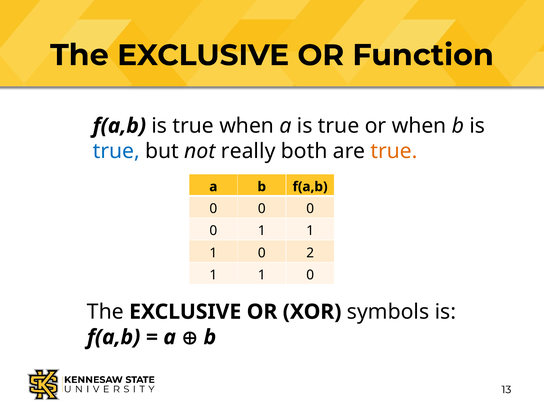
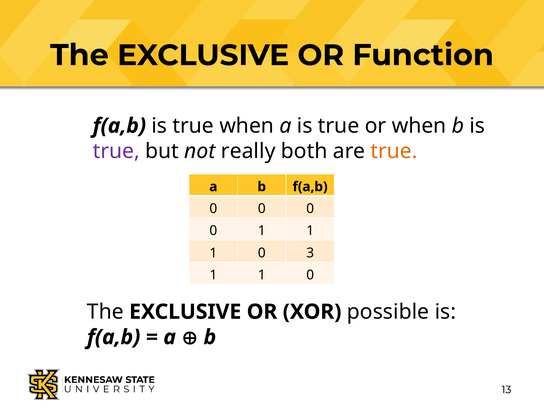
true at (116, 151) colour: blue -> purple
2: 2 -> 3
symbols: symbols -> possible
